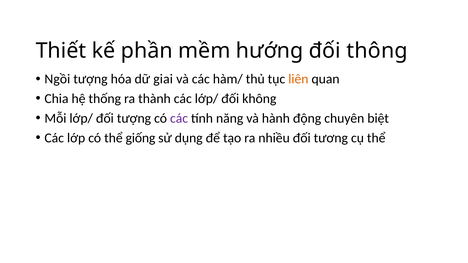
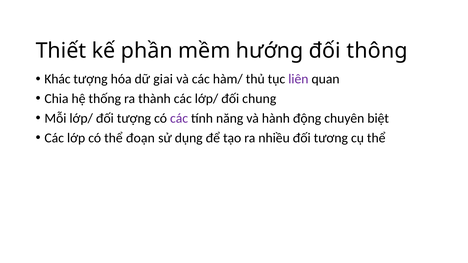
Ngồi: Ngồi -> Khác
liên colour: orange -> purple
không: không -> chung
giống: giống -> đoạn
